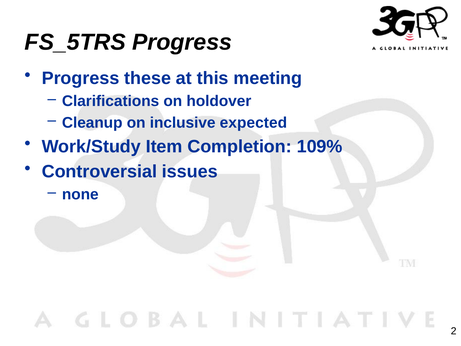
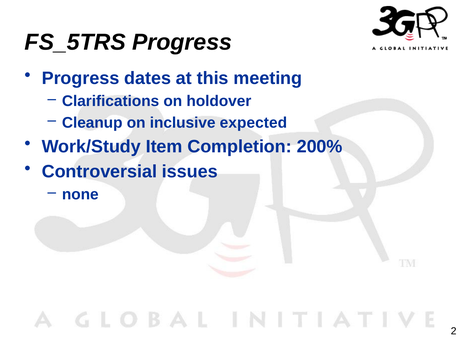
these: these -> dates
109%: 109% -> 200%
